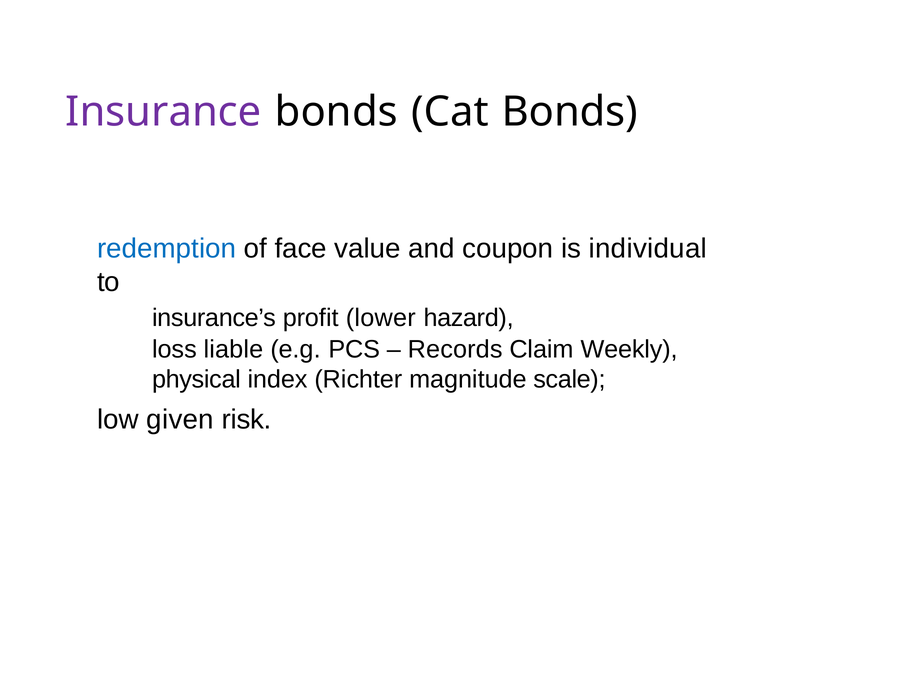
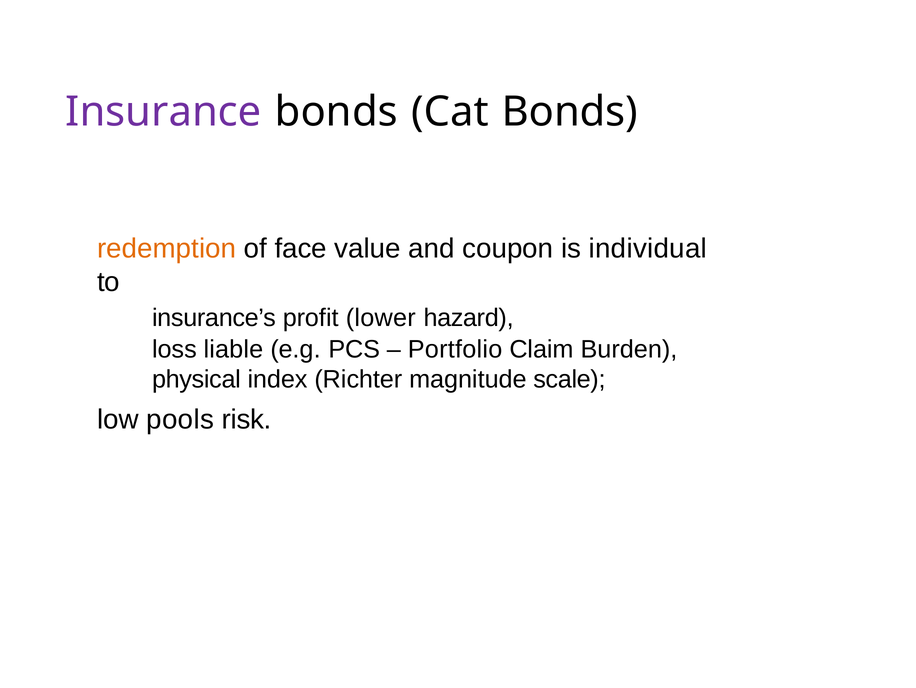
redemption colour: blue -> orange
Records: Records -> Portfolio
Weekly: Weekly -> Burden
given: given -> pools
